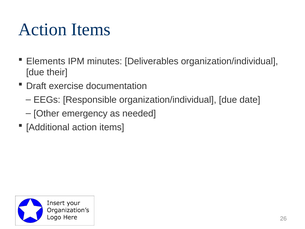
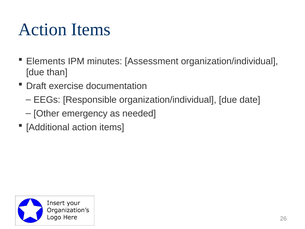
Deliverables: Deliverables -> Assessment
their: their -> than
